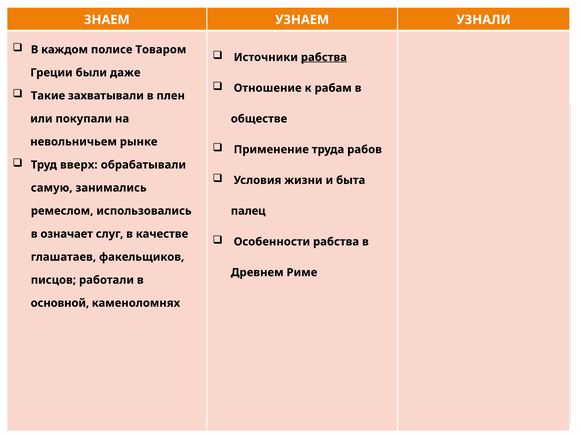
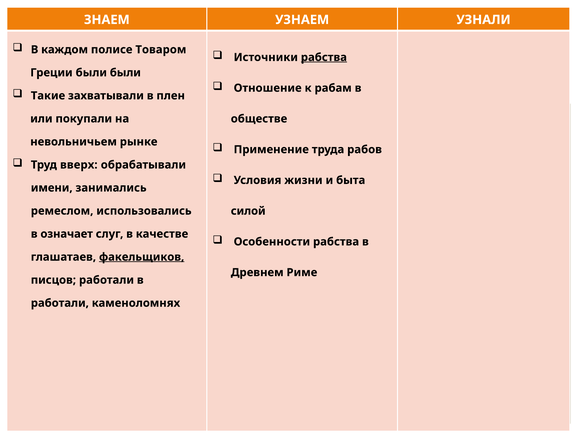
были даже: даже -> были
самую: самую -> имени
палец: палец -> силой
факельщиков underline: none -> present
основной at (60, 304): основной -> работали
